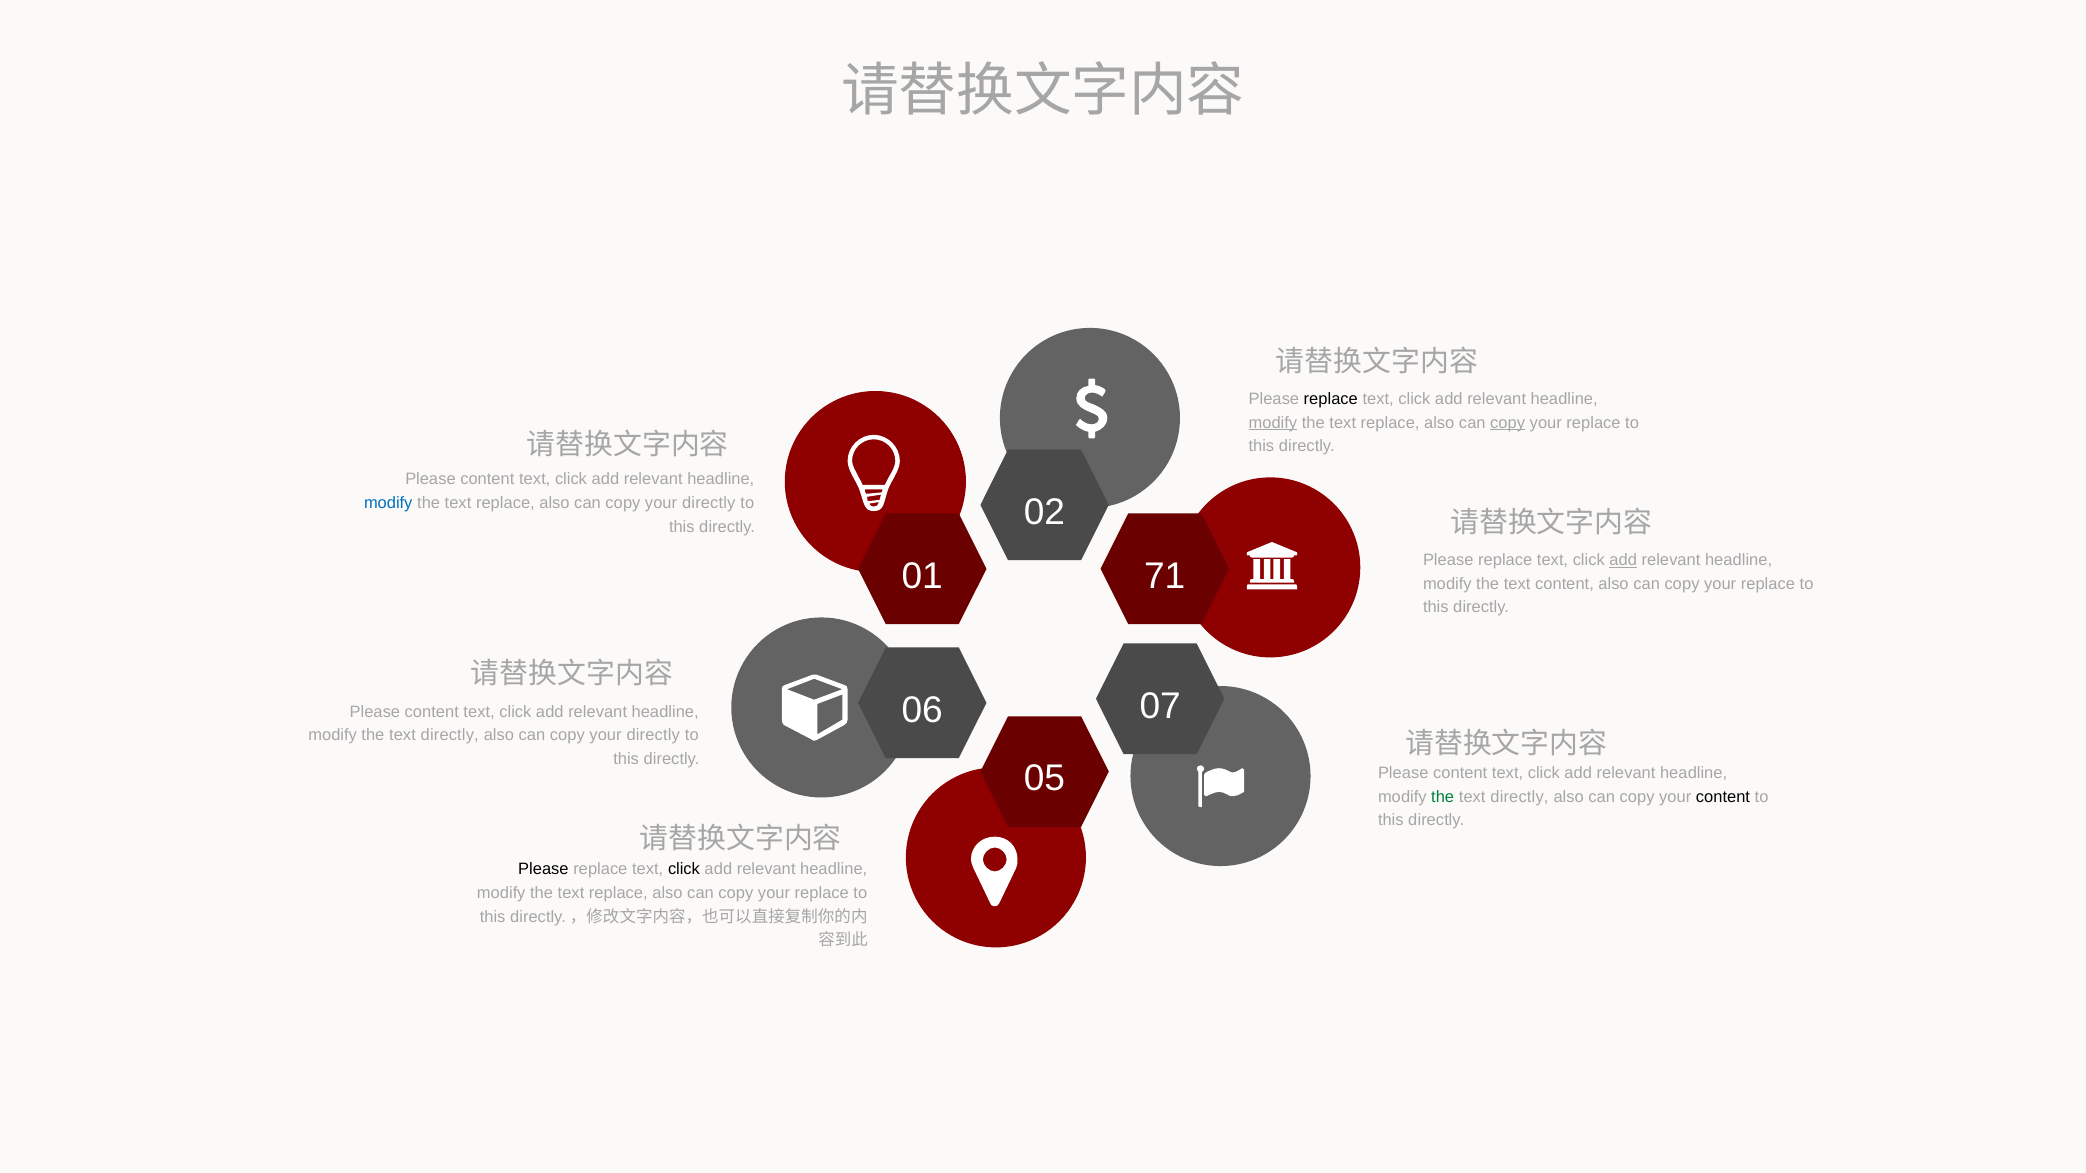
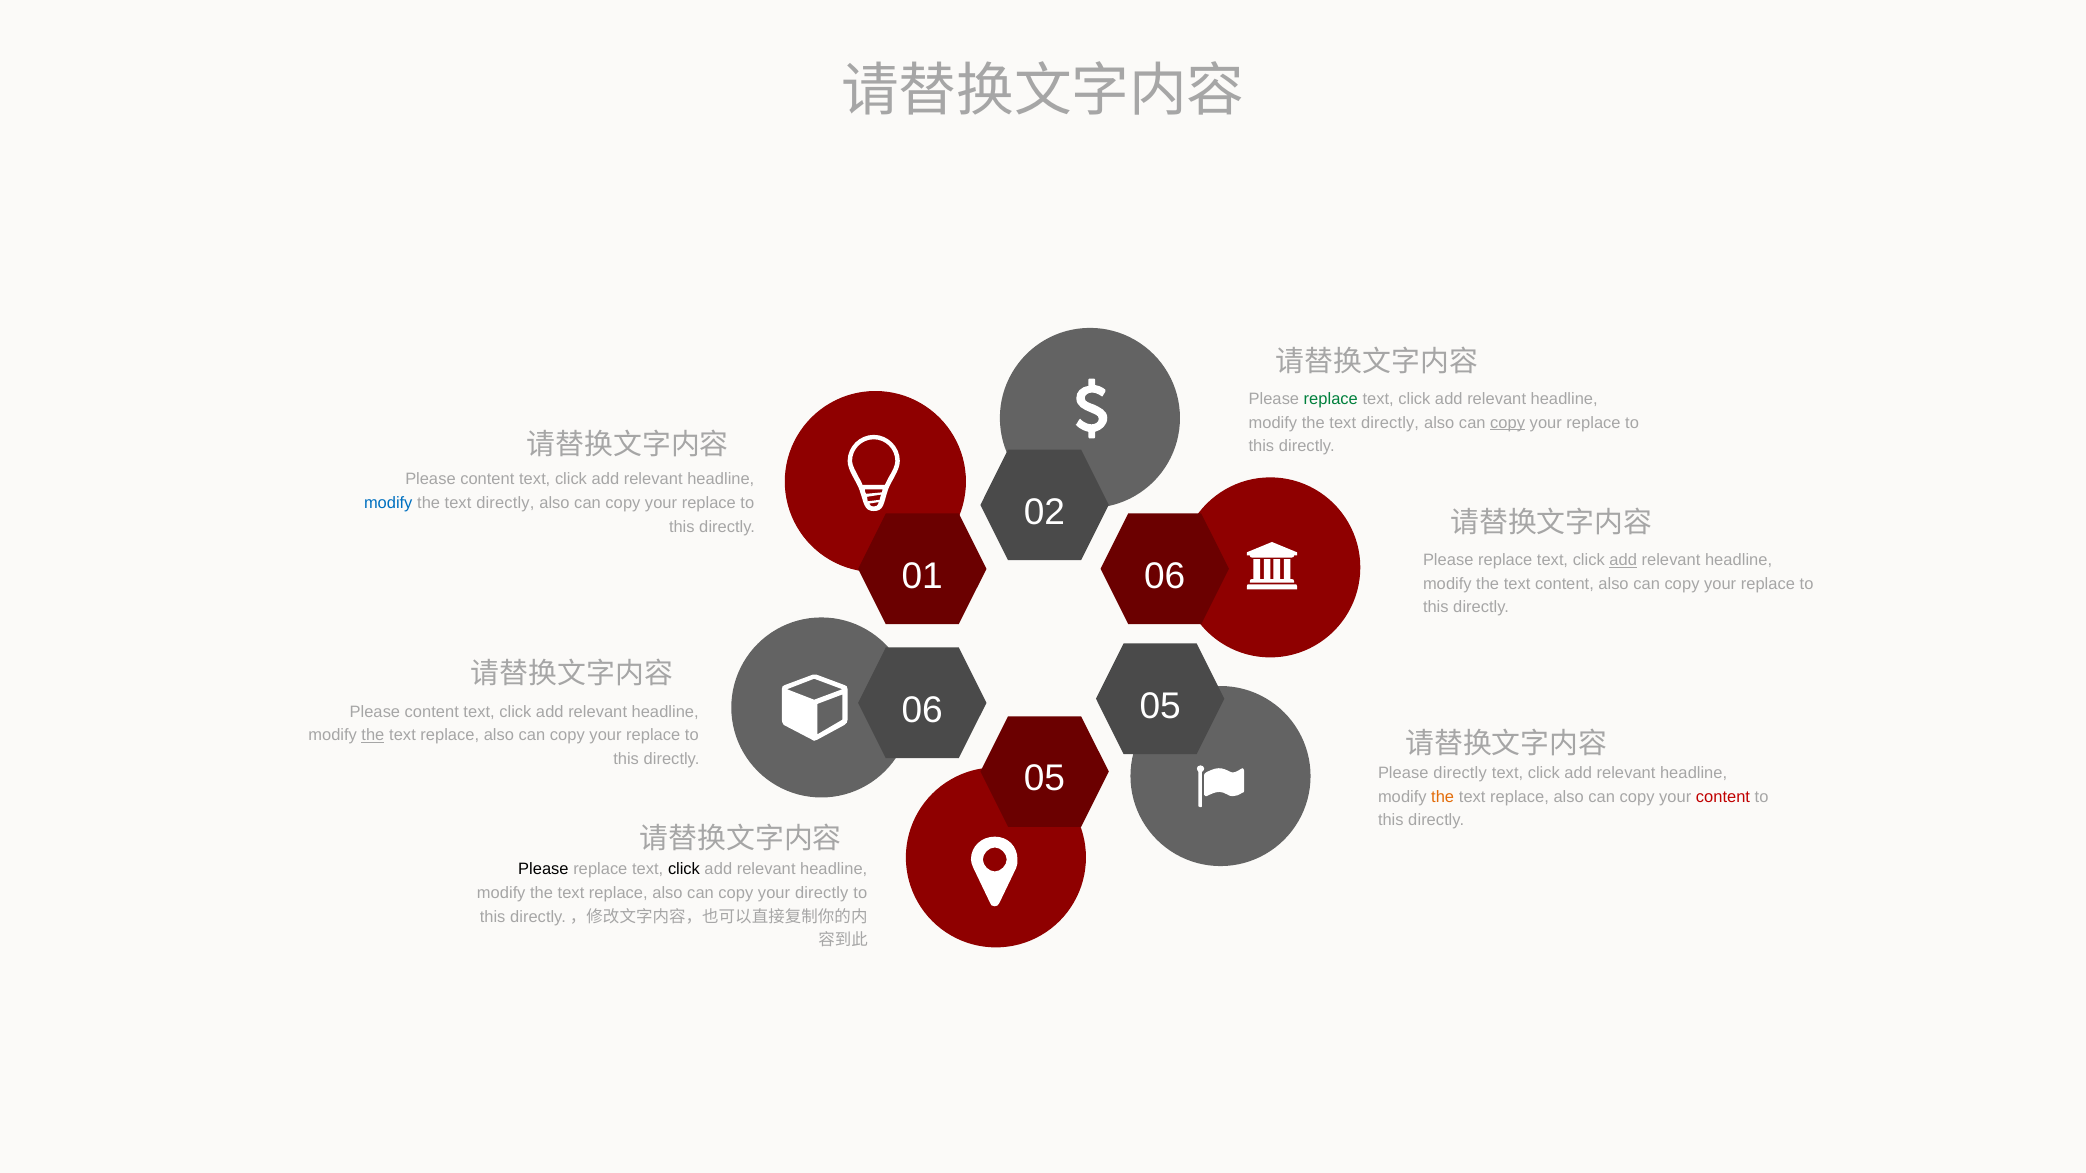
replace at (1331, 399) colour: black -> green
modify at (1273, 423) underline: present -> none
replace at (1390, 423): replace -> directly
replace at (505, 503): replace -> directly
directly at (709, 503): directly -> replace
01 71: 71 -> 06
06 07: 07 -> 05
the at (373, 735) underline: none -> present
directly at (450, 735): directly -> replace
directly at (653, 735): directly -> replace
content at (1460, 773): content -> directly
the at (1443, 797) colour: green -> orange
directly at (1519, 797): directly -> replace
content at (1723, 797) colour: black -> red
replace at (822, 893): replace -> directly
